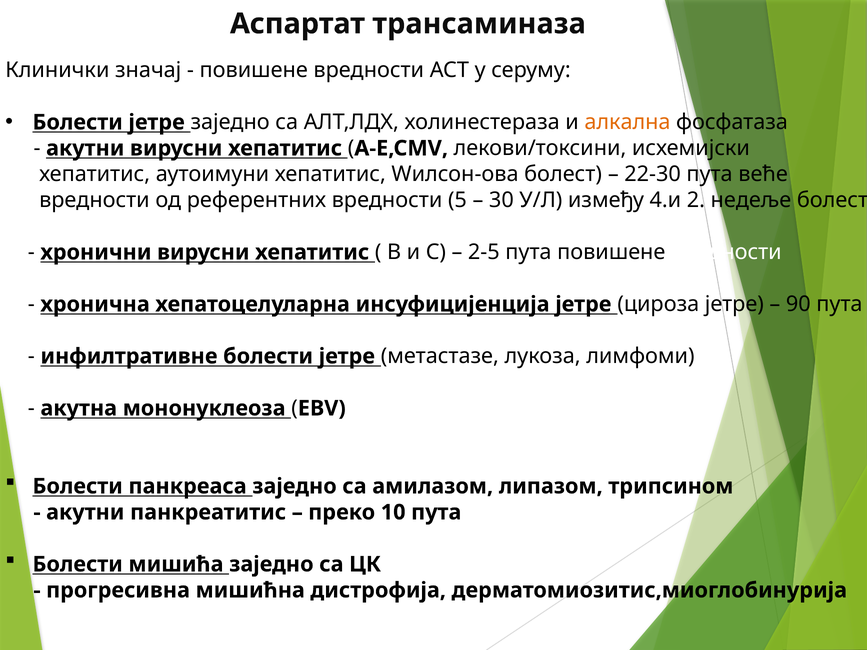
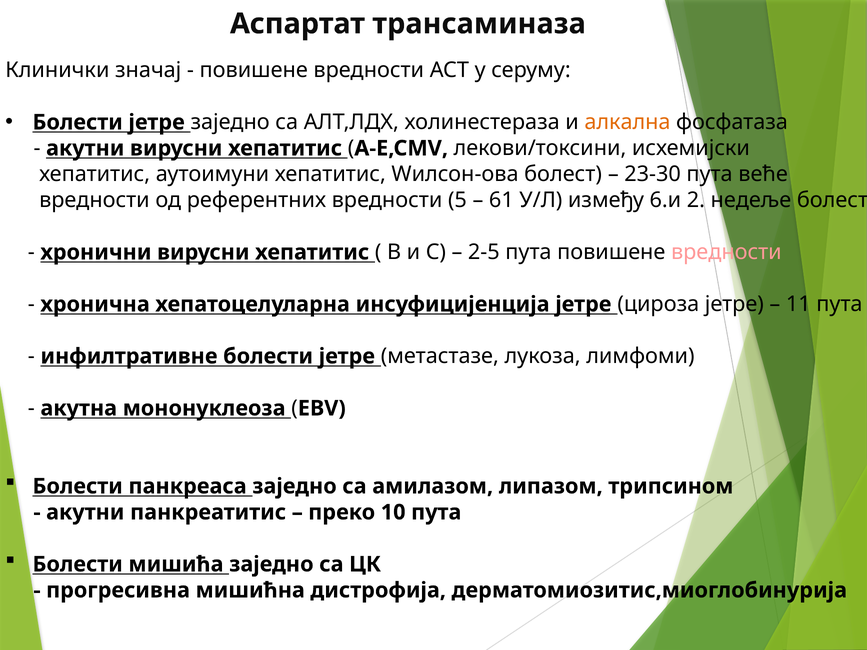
22-30: 22-30 -> 23-30
30: 30 -> 61
4.и: 4.и -> 6.и
вредности at (726, 252) colour: white -> pink
90: 90 -> 11
